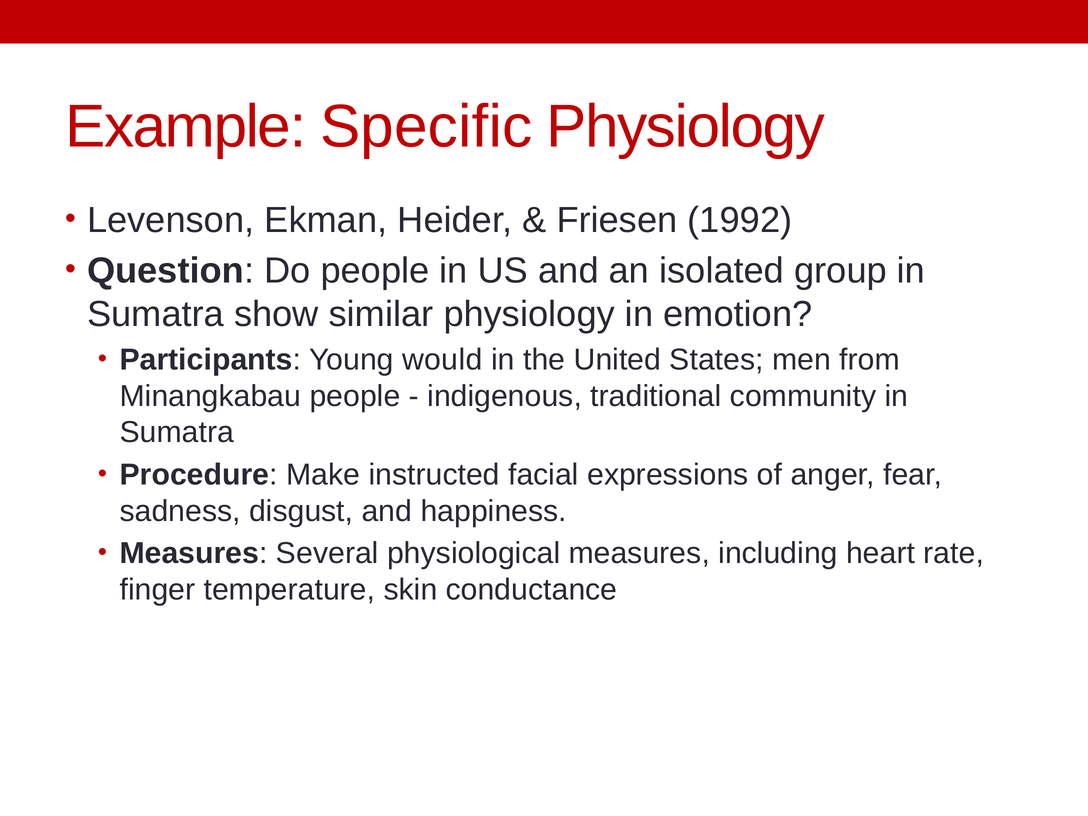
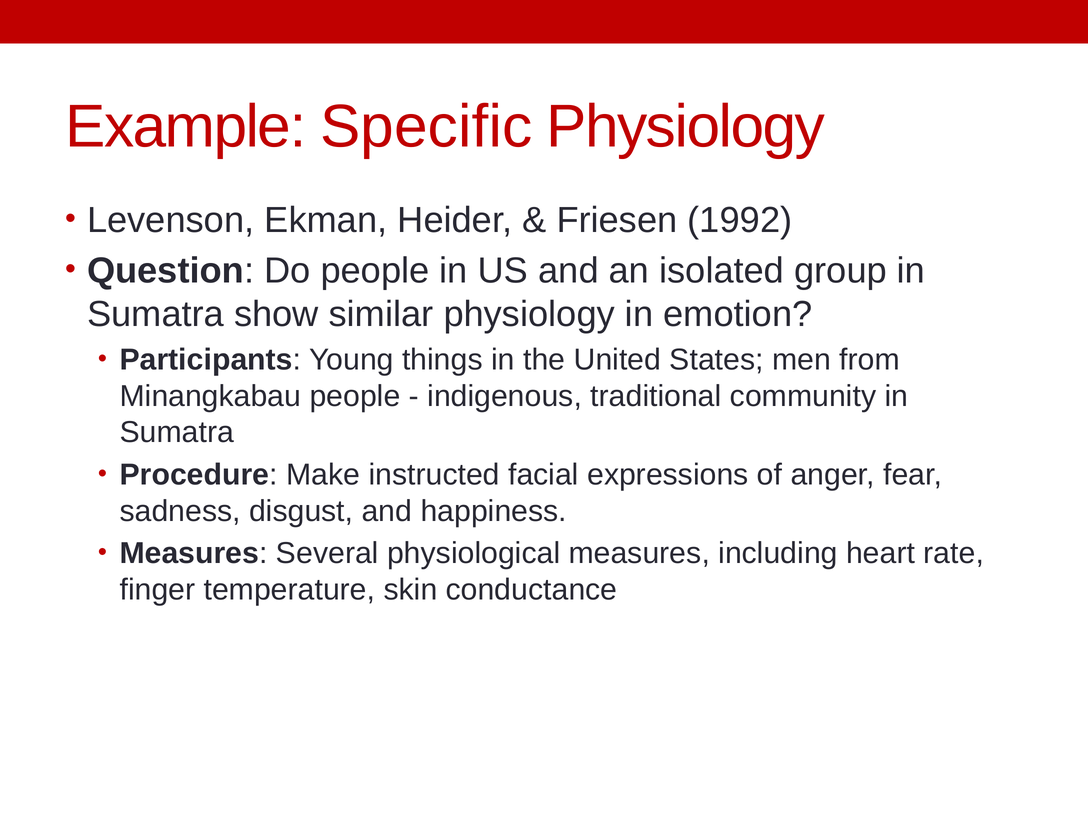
would: would -> things
